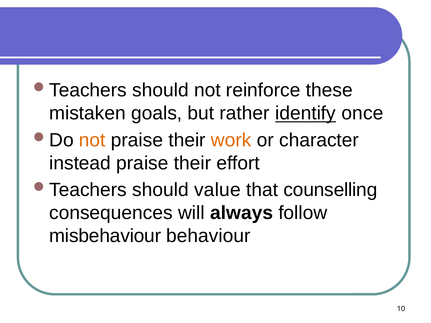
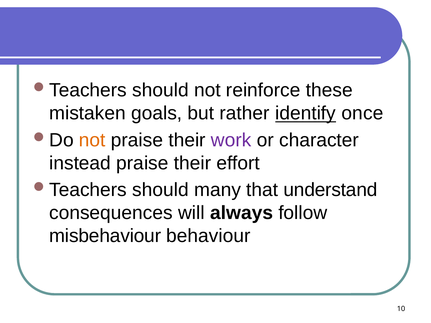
work colour: orange -> purple
value: value -> many
counselling: counselling -> understand
